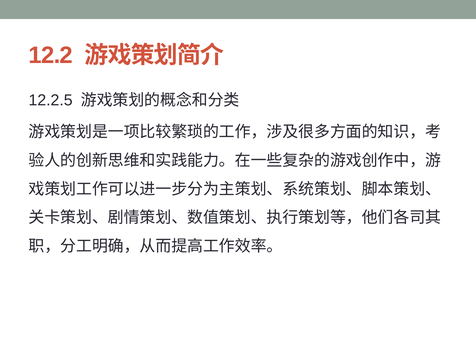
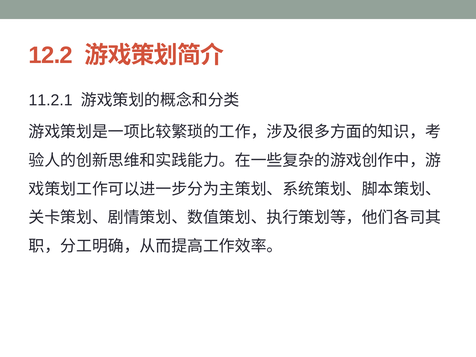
12.2.5: 12.2.5 -> 11.2.1
